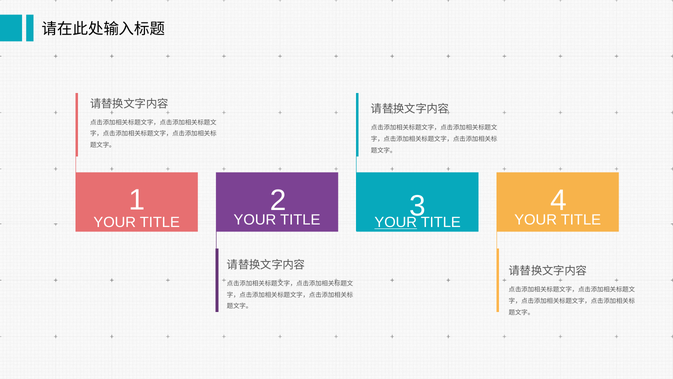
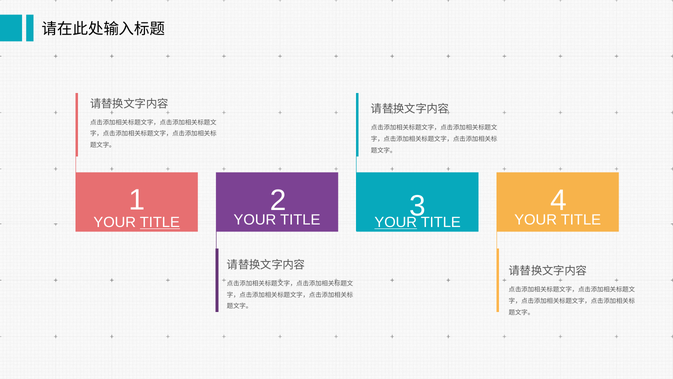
TITLE at (160, 222) underline: none -> present
